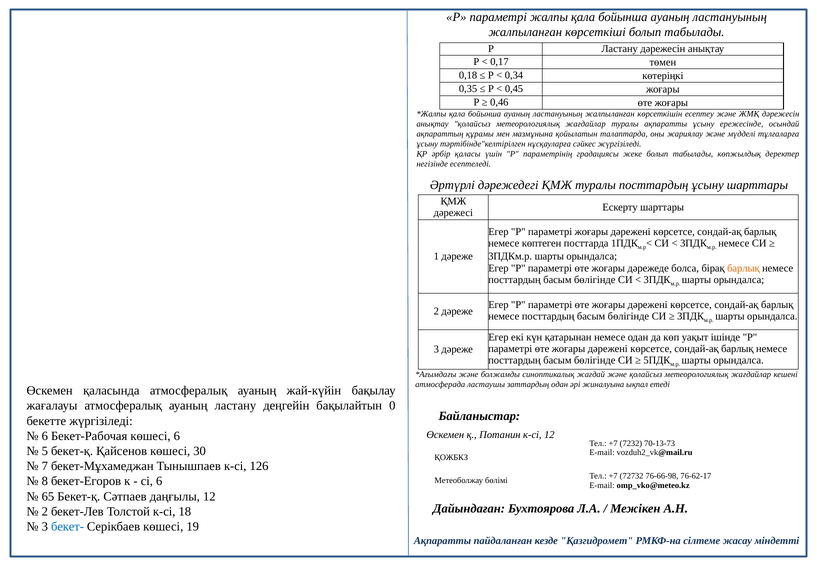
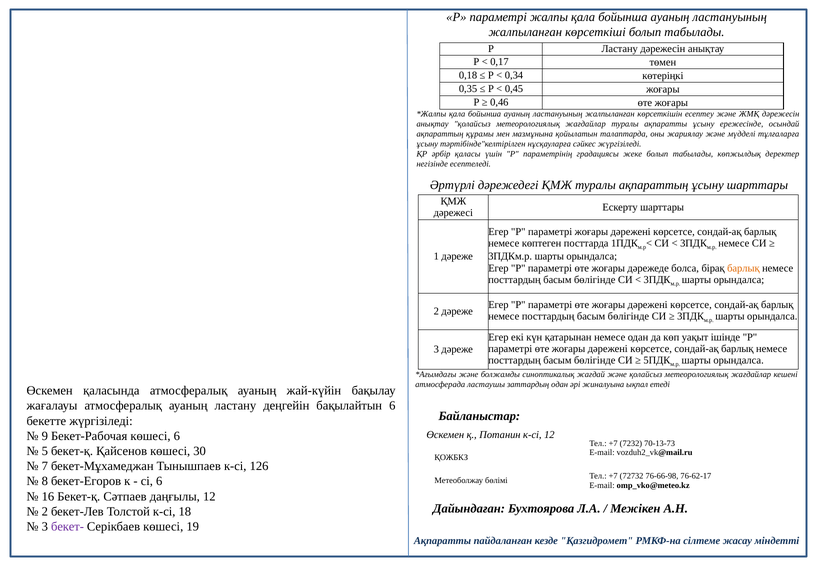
туралы посттардың: посттардың -> ақпараттың
бақылайтын 0: 0 -> 6
6 at (45, 436): 6 -> 9
65: 65 -> 16
бекет- colour: blue -> purple
